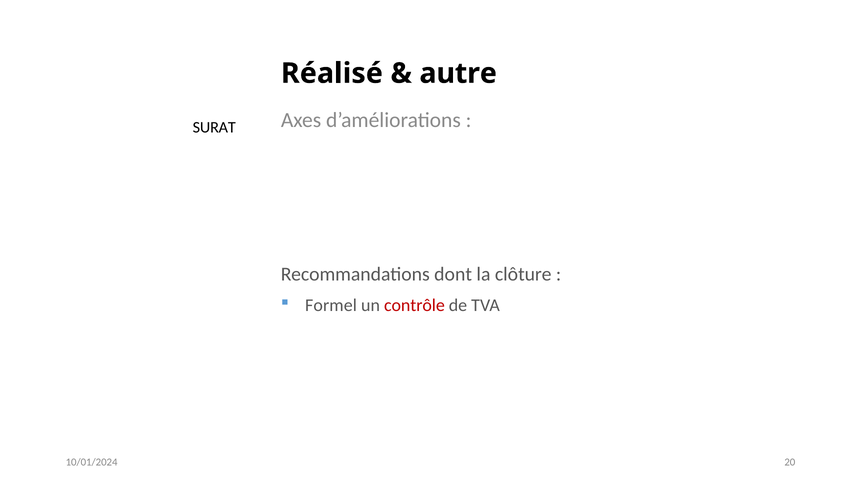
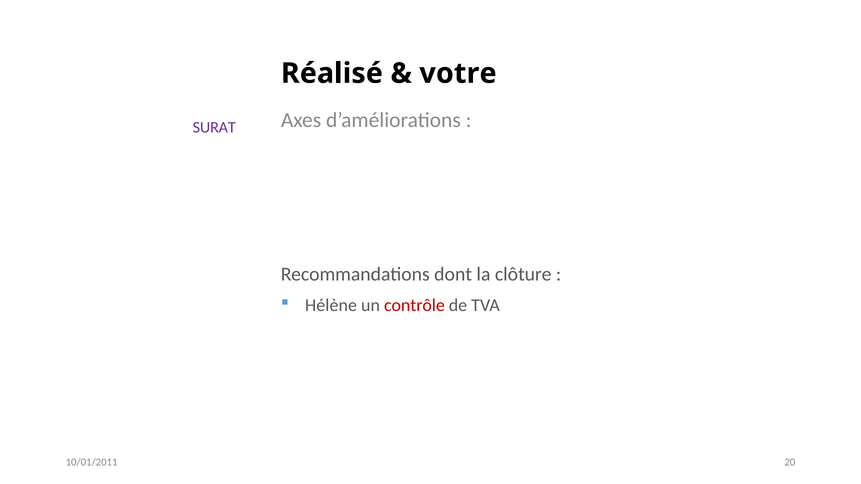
autre: autre -> votre
SURAT colour: black -> purple
Formel: Formel -> Hélène
10/01/2024: 10/01/2024 -> 10/01/2011
